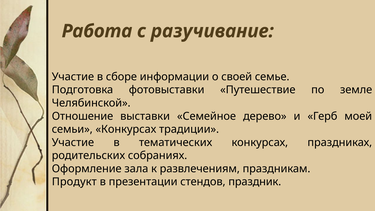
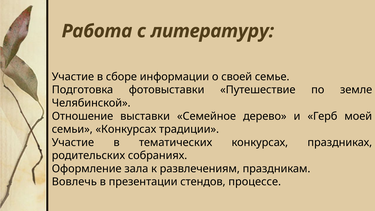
разучивание: разучивание -> литературу
Продукт: Продукт -> Вовлечь
праздник: праздник -> процессе
